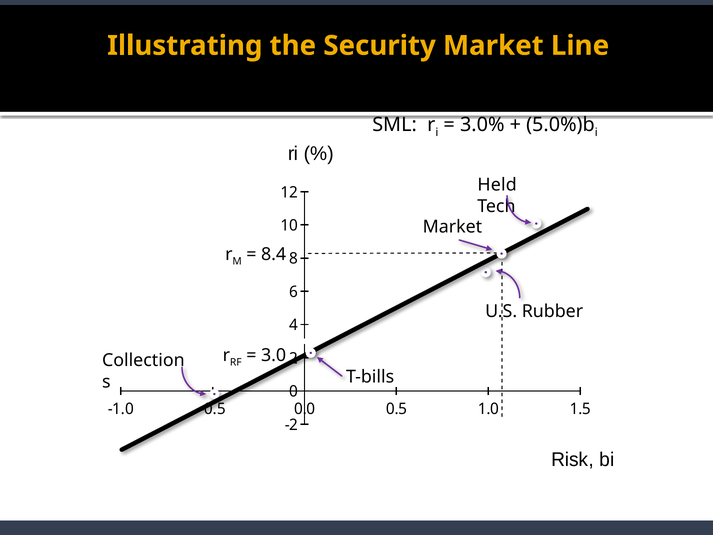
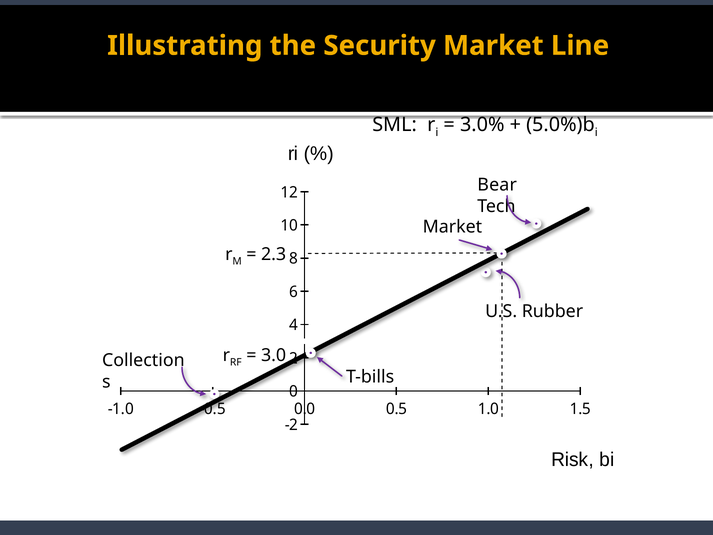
Held: Held -> Bear
8.4: 8.4 -> 2.3
